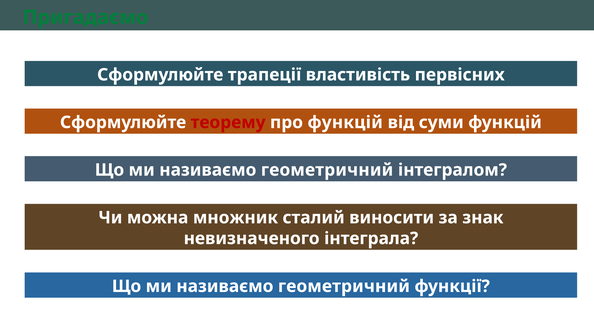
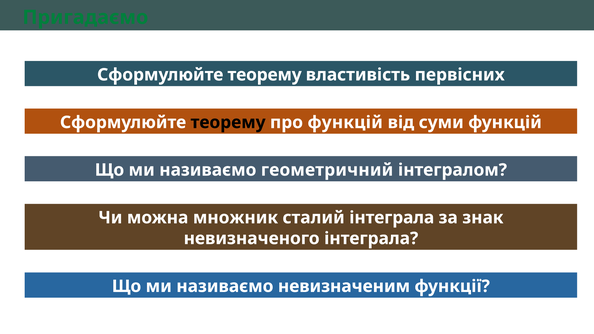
трапеції at (265, 75): трапеції -> теорему
теорему at (228, 122) colour: red -> black
сталий виносити: виносити -> інтеграла
геометричний at (344, 286): геометричний -> невизначеним
